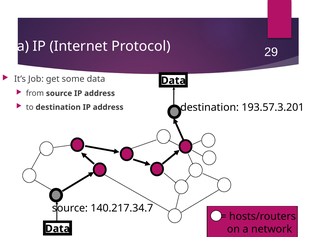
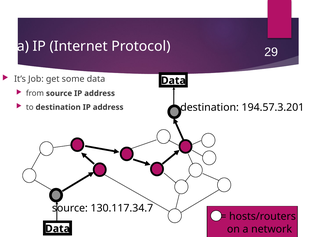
193.57.3.201: 193.57.3.201 -> 194.57.3.201
140.217.34.7: 140.217.34.7 -> 130.117.34.7
